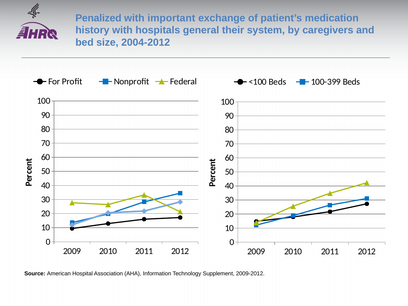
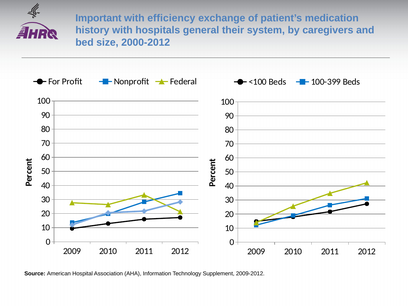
Penalized: Penalized -> Important
important: important -> efficiency
2004-2012: 2004-2012 -> 2000-2012
